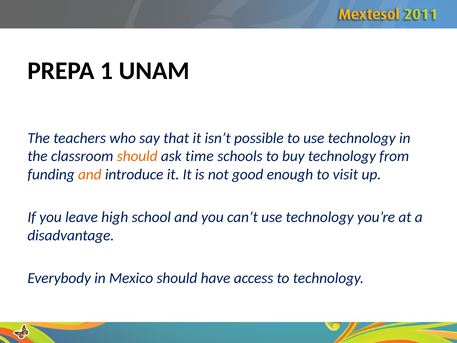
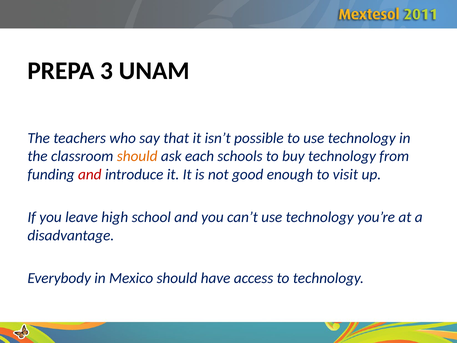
1: 1 -> 3
time: time -> each
and at (90, 174) colour: orange -> red
